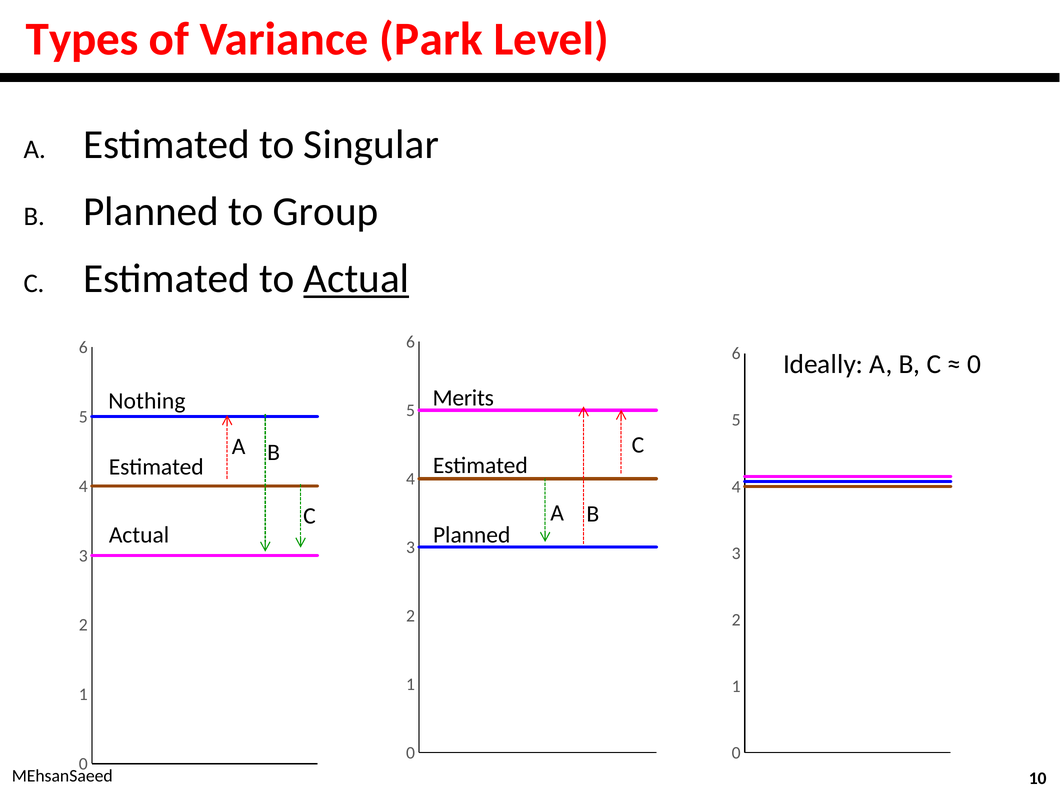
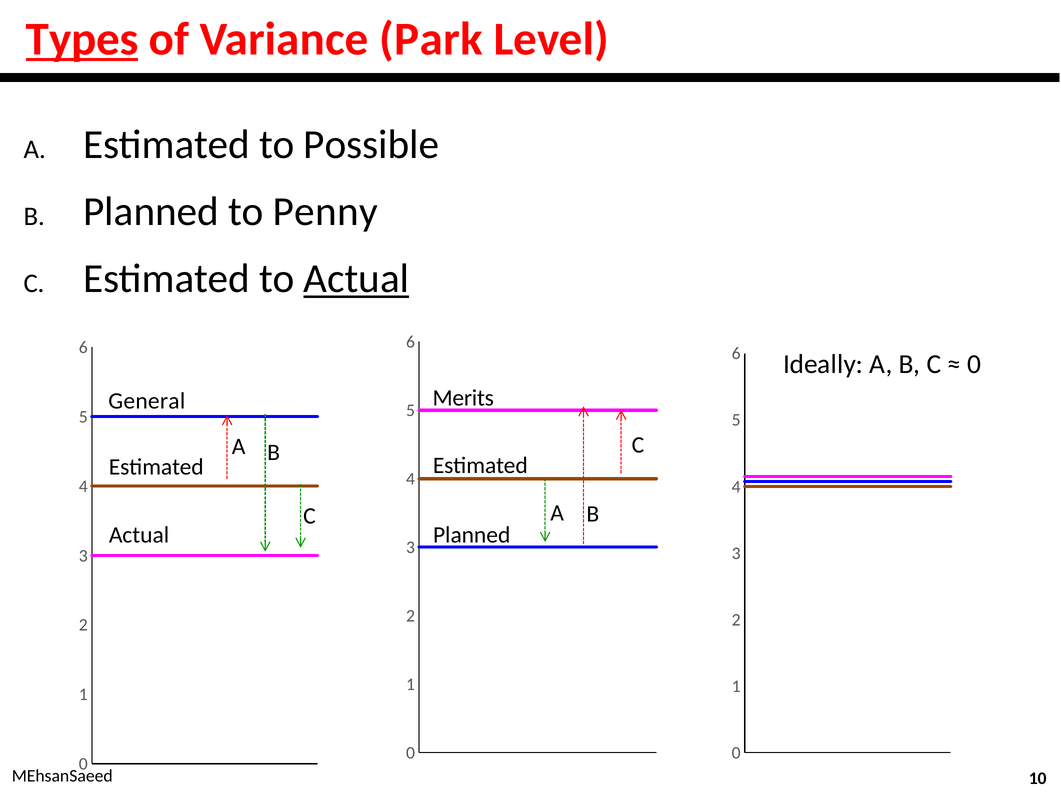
Types underline: none -> present
Singular: Singular -> Possible
Group: Group -> Penny
Nothing: Nothing -> General
